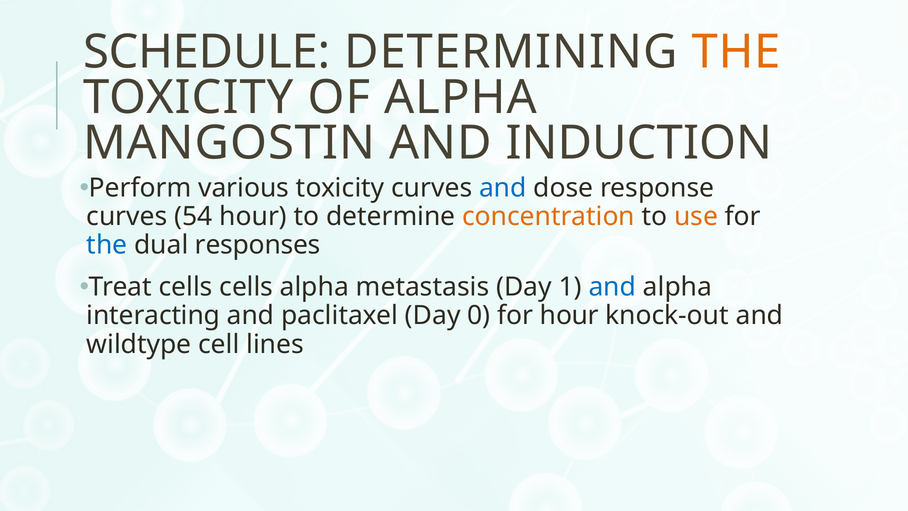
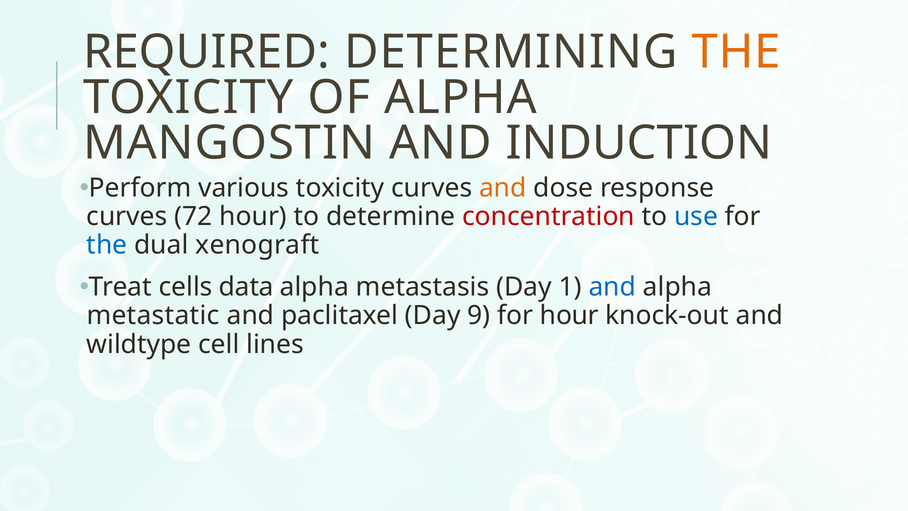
SCHEDULE: SCHEDULE -> REQUIRED
and at (503, 188) colour: blue -> orange
54: 54 -> 72
concentration colour: orange -> red
use colour: orange -> blue
responses: responses -> xenograft
cells cells: cells -> data
interacting: interacting -> metastatic
0: 0 -> 9
